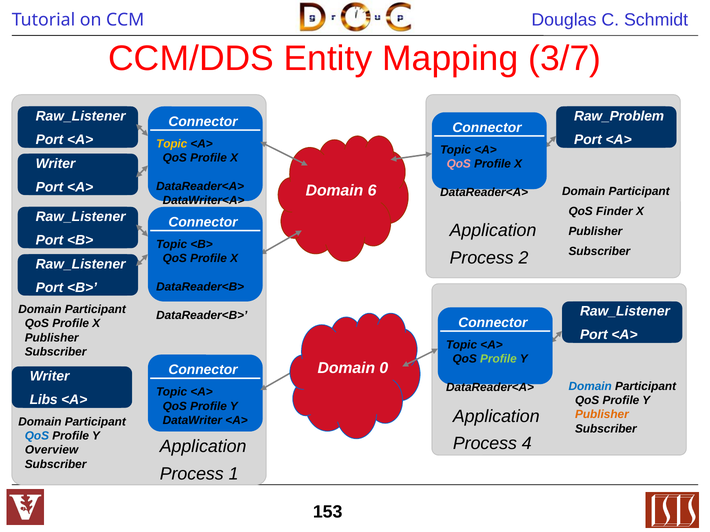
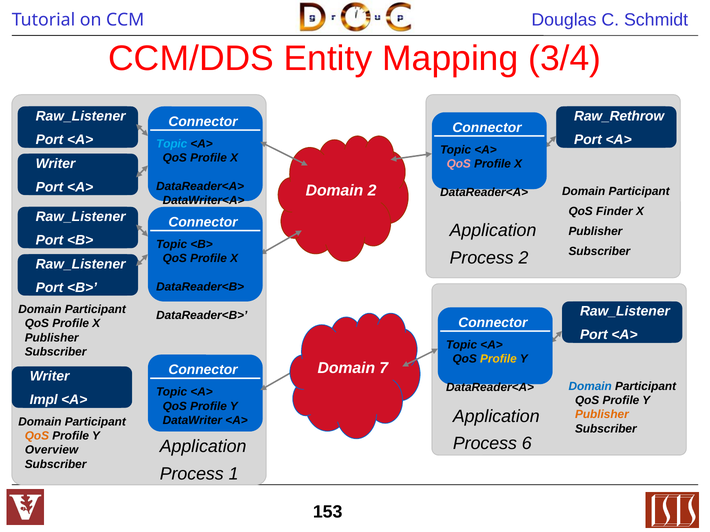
3/7: 3/7 -> 3/4
Raw_Problem: Raw_Problem -> Raw_Rethrow
Topic at (172, 144) colour: yellow -> light blue
Domain 6: 6 -> 2
Profile at (498, 359) colour: light green -> yellow
0: 0 -> 7
Libs: Libs -> Impl
QoS at (37, 436) colour: blue -> orange
4: 4 -> 6
